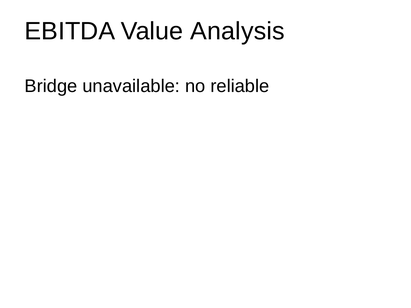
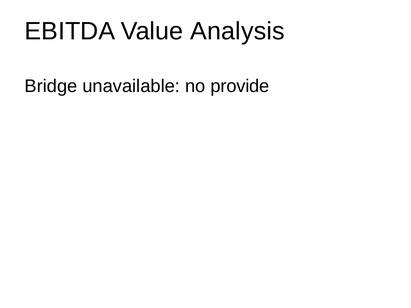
reliable: reliable -> provide
